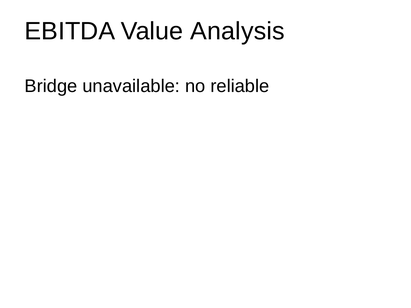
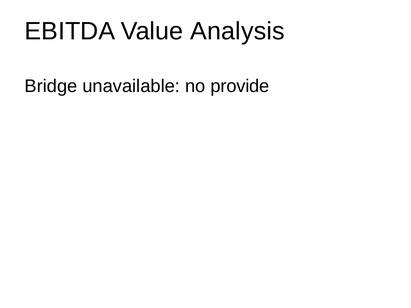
reliable: reliable -> provide
